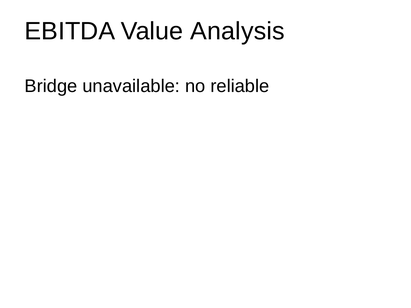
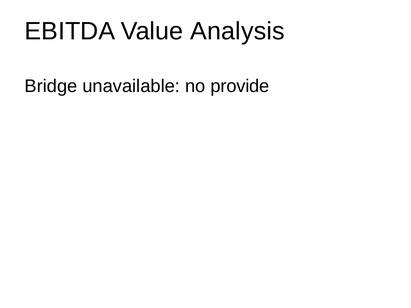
reliable: reliable -> provide
